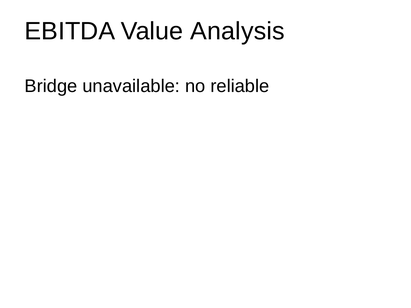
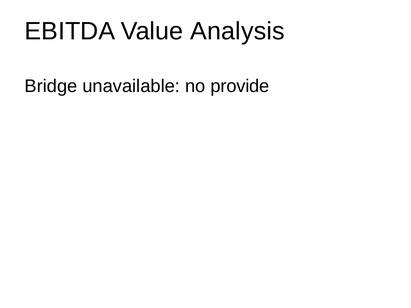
reliable: reliable -> provide
